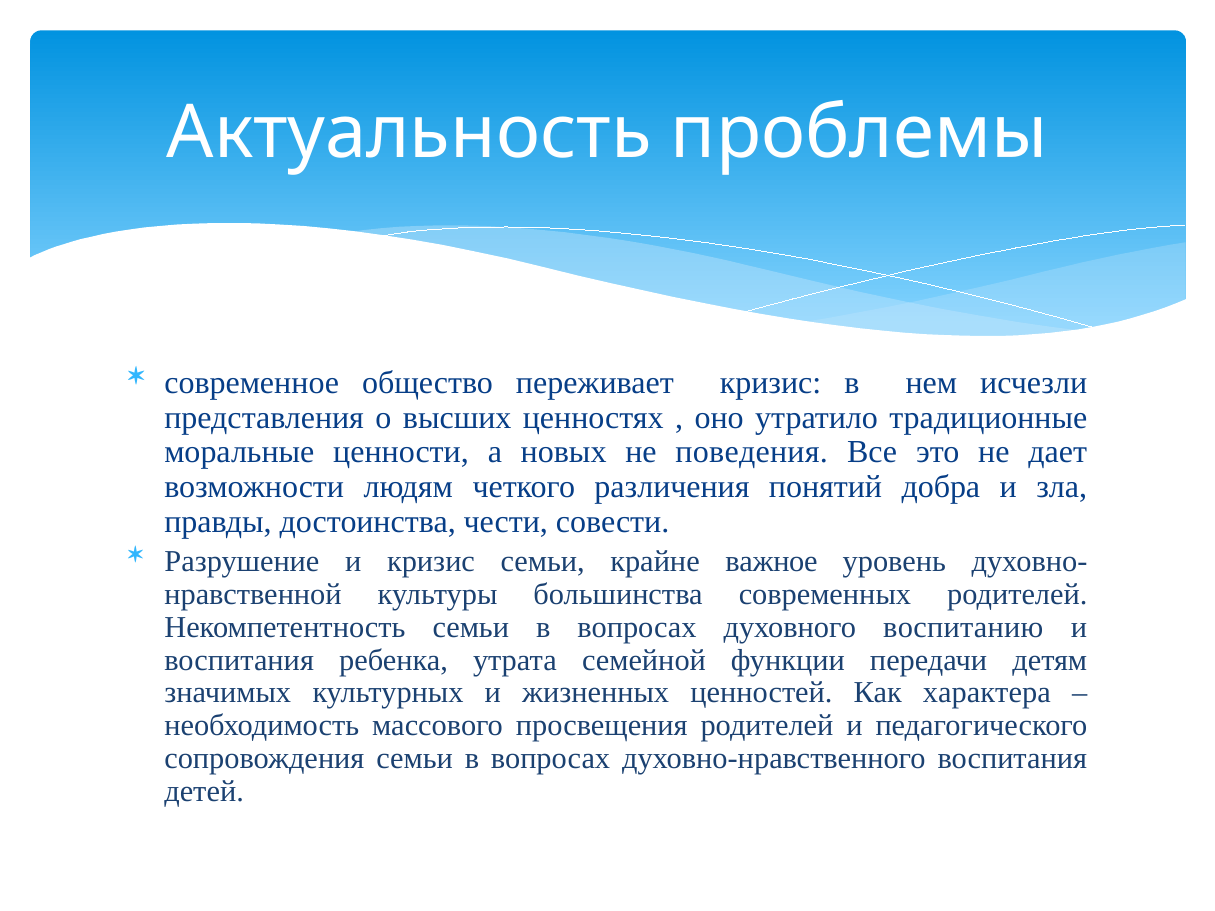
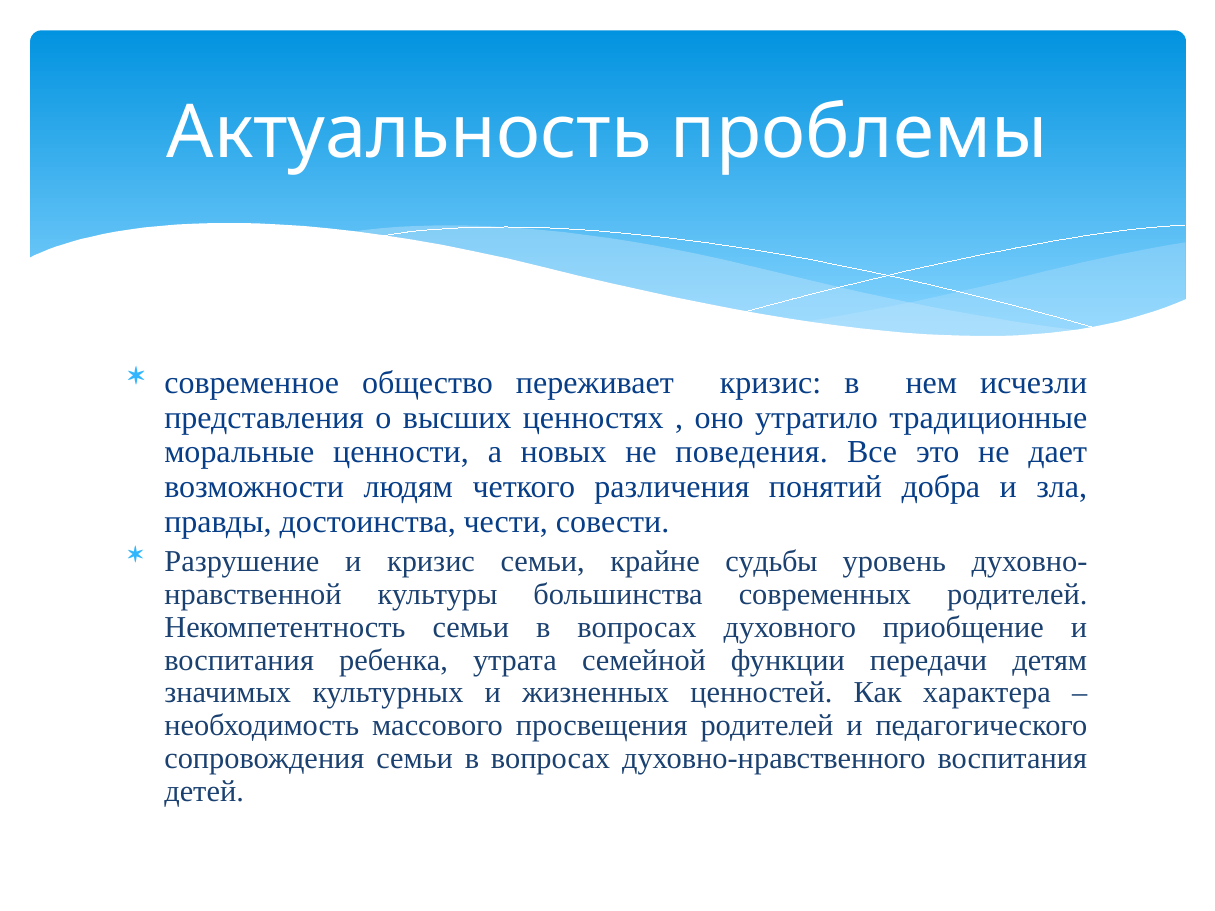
важное: важное -> судьбы
воспитанию: воспитанию -> приобщение
